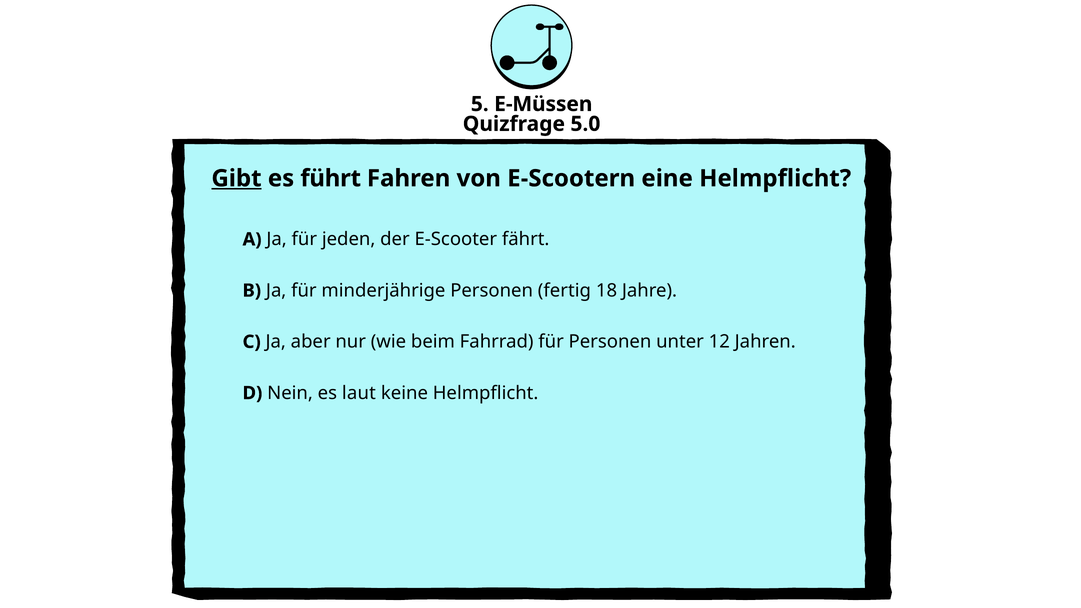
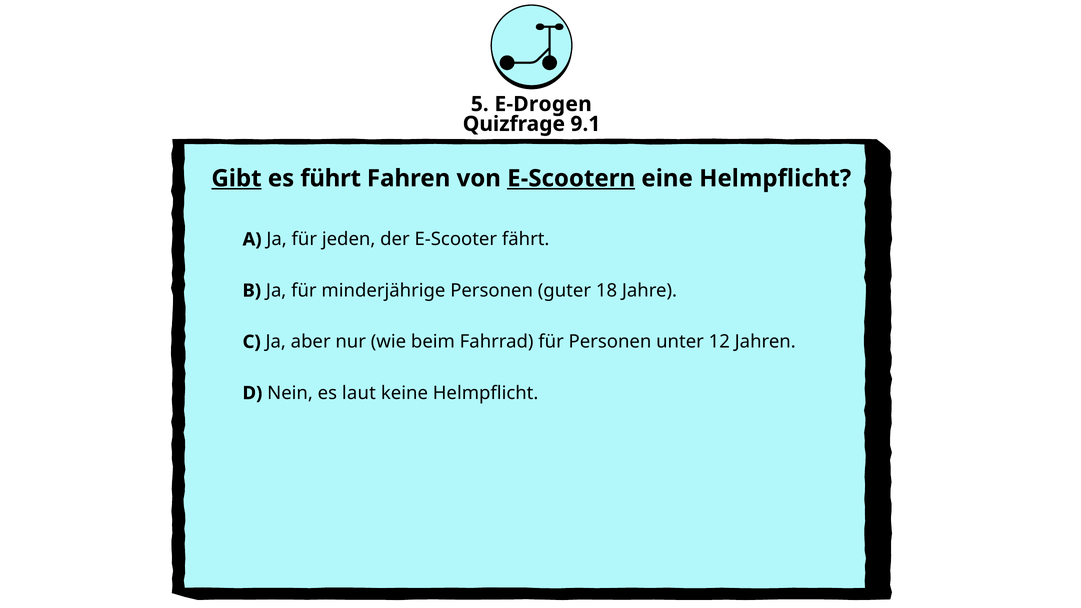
E-Müssen: E-Müssen -> E-Drogen
5.0: 5.0 -> 9.1
E-Scootern underline: none -> present
fertig: fertig -> guter
